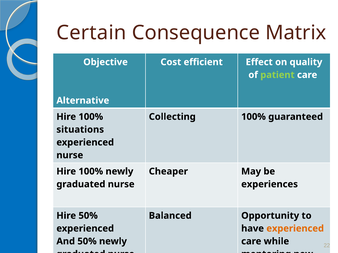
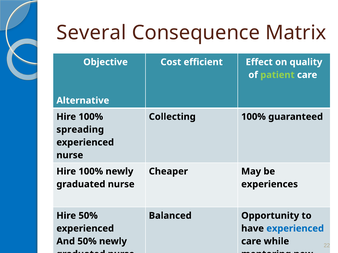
Certain: Certain -> Several
situations: situations -> spreading
experienced at (295, 229) colour: orange -> blue
